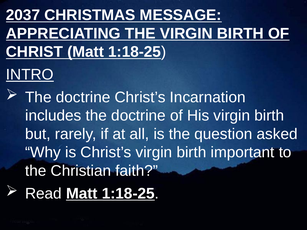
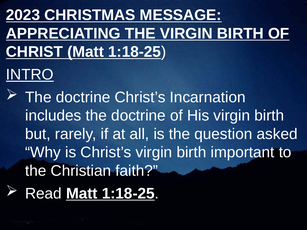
2037: 2037 -> 2023
